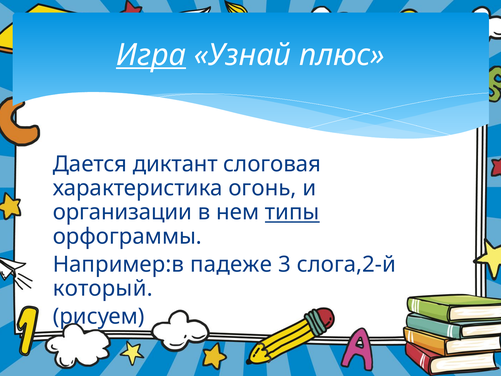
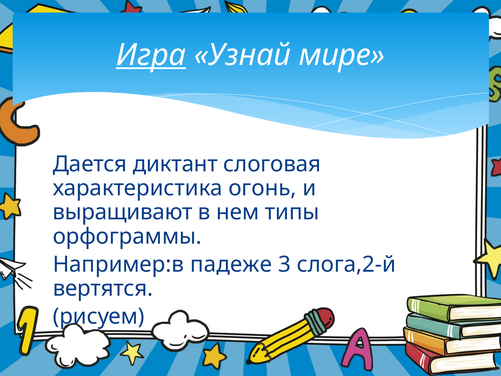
плюс: плюс -> мире
организации: организации -> выращивают
типы underline: present -> none
который: который -> вертятся
